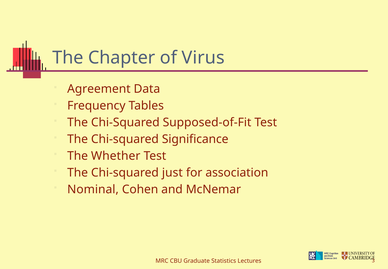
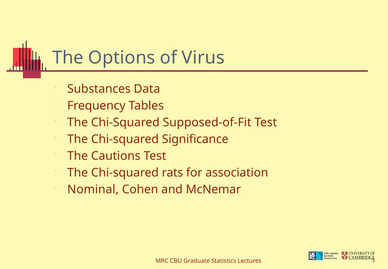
Chapter: Chapter -> Options
Agreement: Agreement -> Substances
Whether: Whether -> Cautions
just: just -> rats
